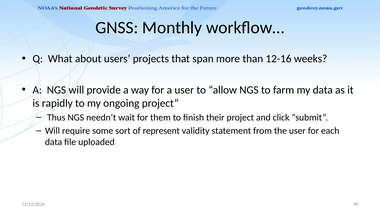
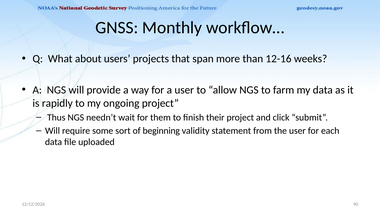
represent: represent -> beginning
